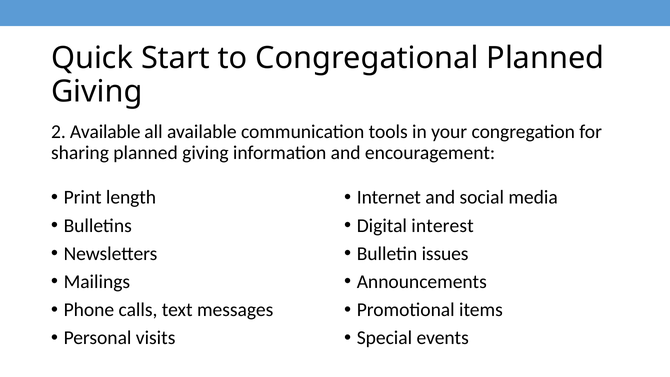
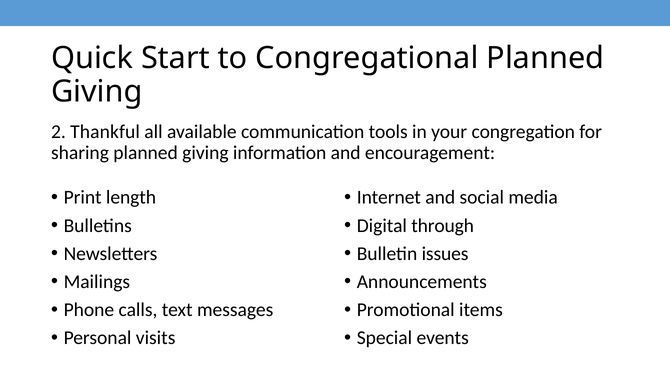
2 Available: Available -> Thankful
interest: interest -> through
